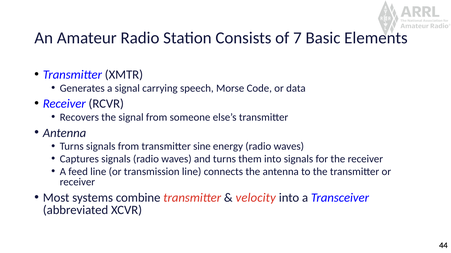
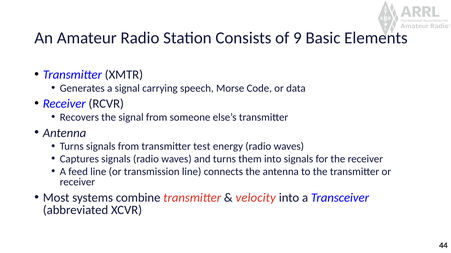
7: 7 -> 9
sine: sine -> test
